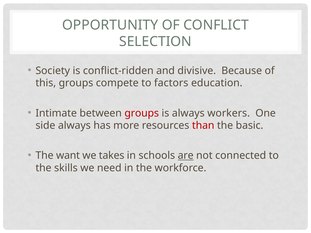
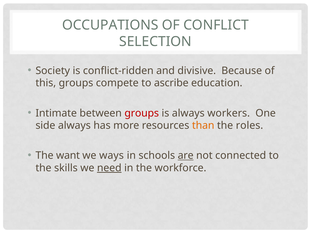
OPPORTUNITY: OPPORTUNITY -> OCCUPATIONS
factors: factors -> ascribe
than colour: red -> orange
basic: basic -> roles
takes: takes -> ways
need underline: none -> present
